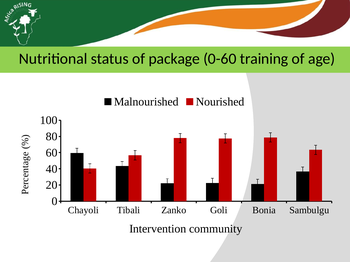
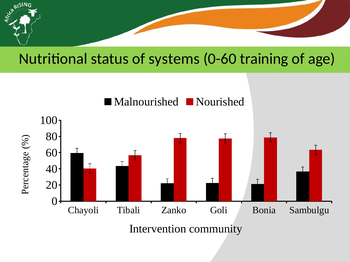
package: package -> systems
